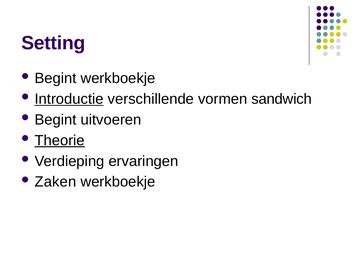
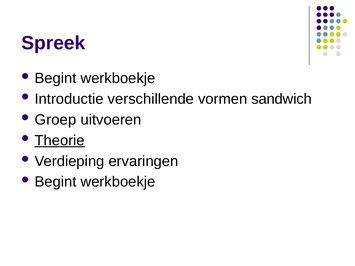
Setting: Setting -> Spreek
Introductie underline: present -> none
Begint at (56, 120): Begint -> Groep
Zaken at (55, 182): Zaken -> Begint
